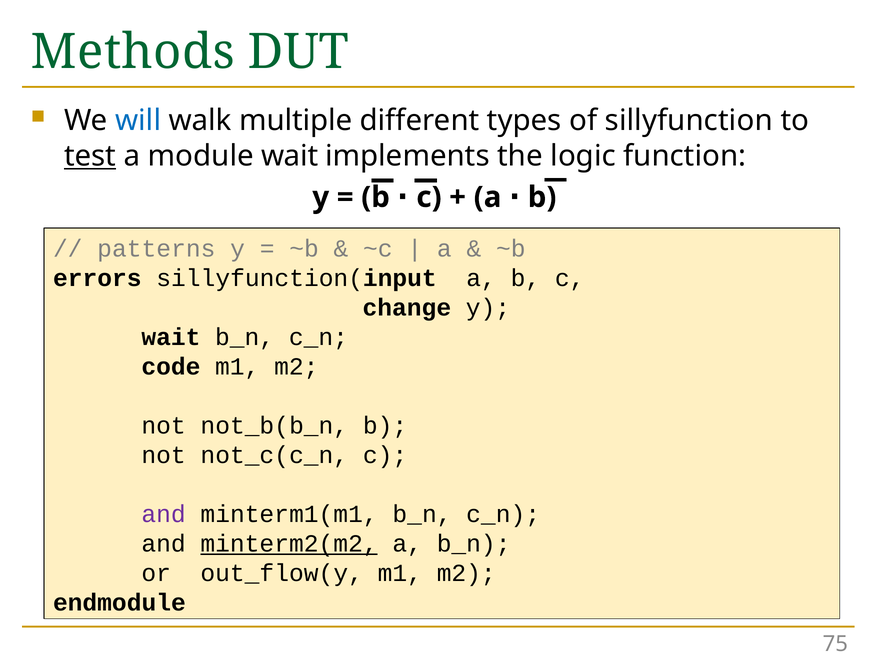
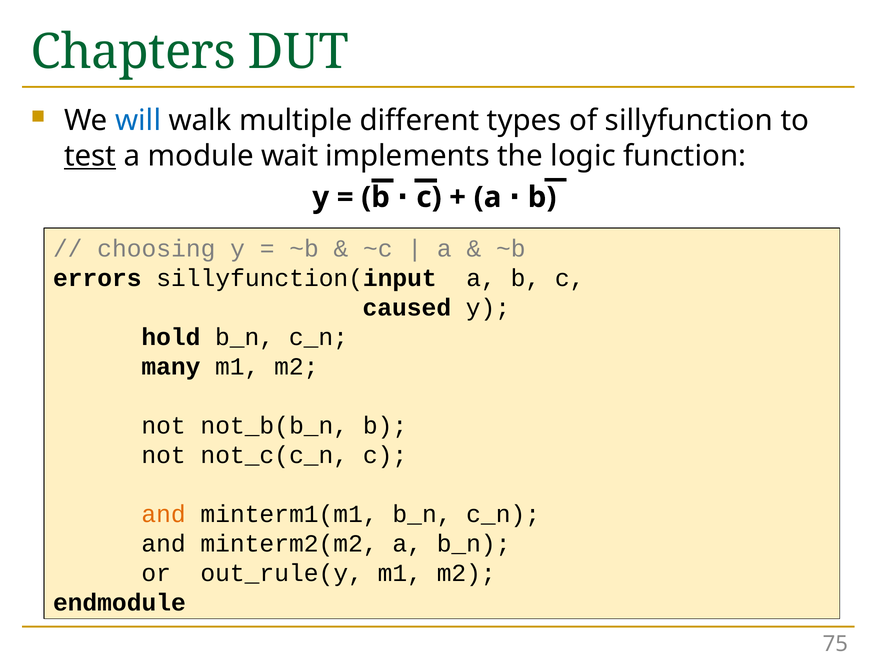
Methods: Methods -> Chapters
patterns: patterns -> choosing
change: change -> caused
wait at (171, 337): wait -> hold
code: code -> many
and at (164, 514) colour: purple -> orange
minterm2(m2 underline: present -> none
out_flow(y: out_flow(y -> out_rule(y
